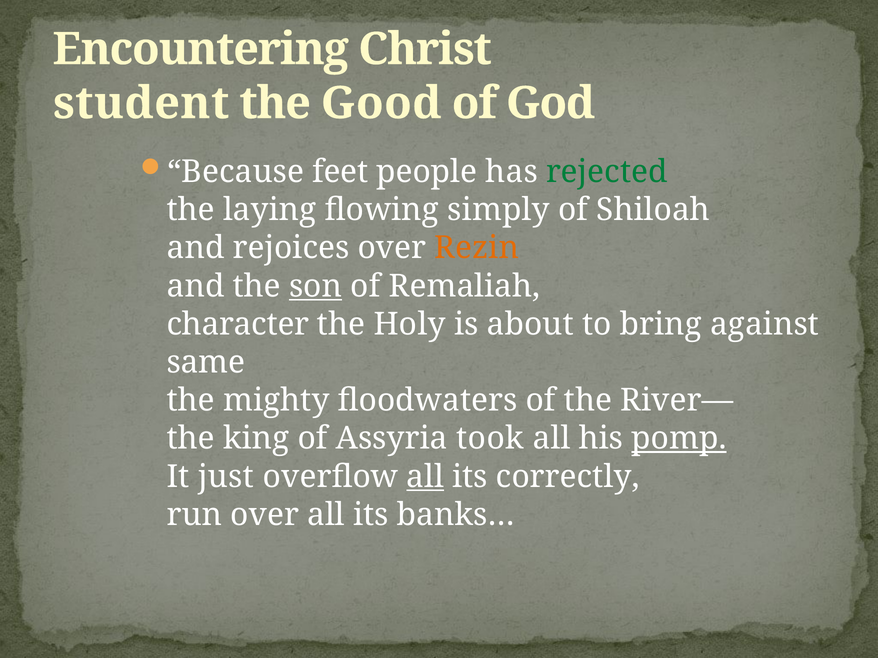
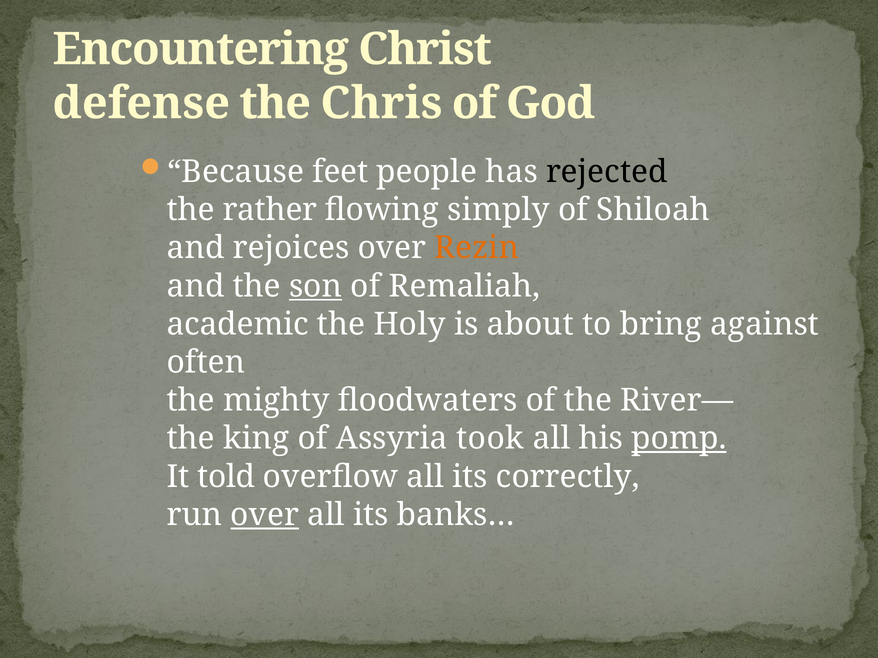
student: student -> defense
Good: Good -> Chris
rejected colour: green -> black
laying: laying -> rather
character: character -> academic
same: same -> often
just: just -> told
all at (425, 477) underline: present -> none
over at (265, 515) underline: none -> present
